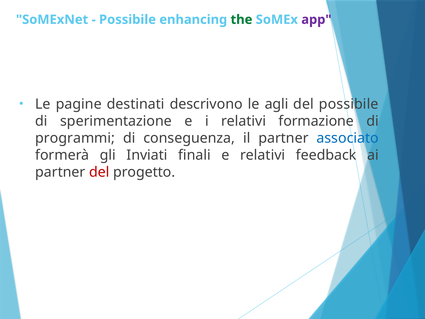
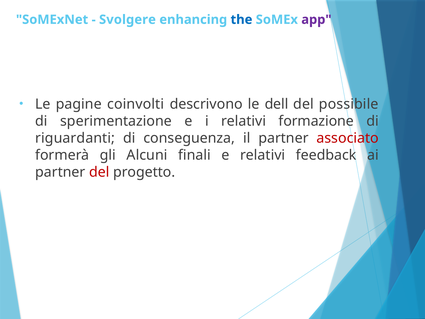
Possibile at (127, 20): Possibile -> Svolgere
the colour: green -> blue
destinati: destinati -> coinvolti
agli: agli -> dell
programmi: programmi -> riguardanti
associato colour: blue -> red
Inviati: Inviati -> Alcuni
